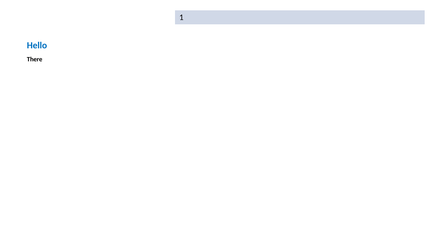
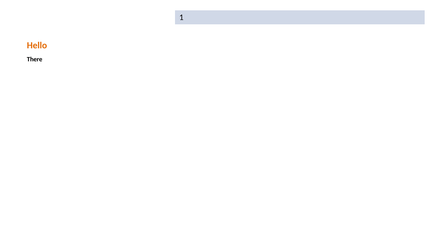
Hello colour: blue -> orange
